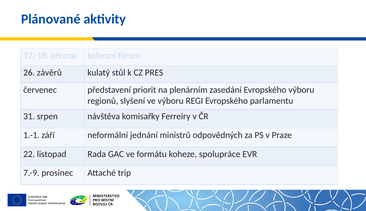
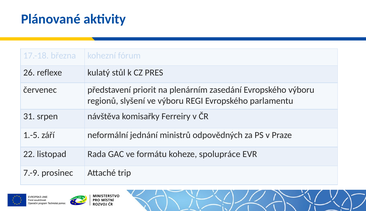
závěrů: závěrů -> reflexe
1.-1: 1.-1 -> 1.-5
